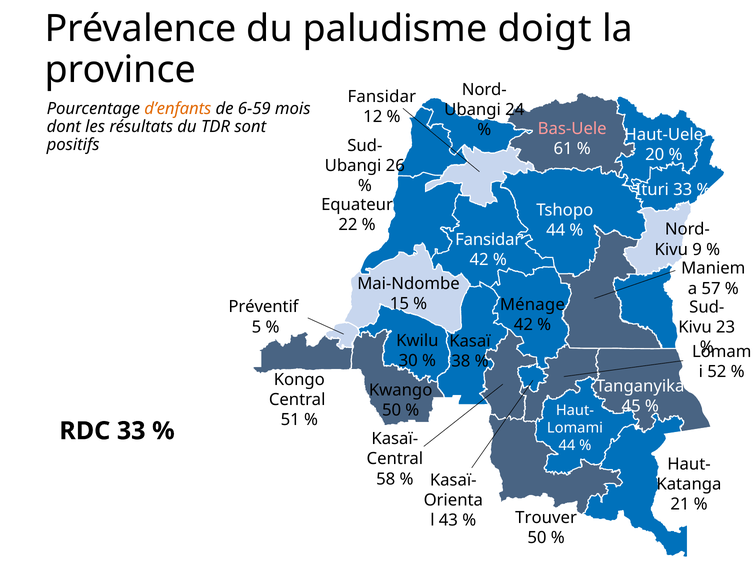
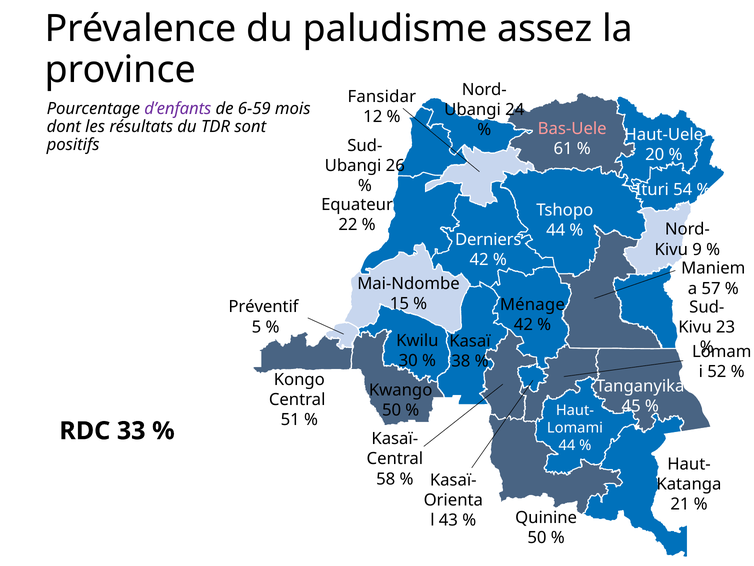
doigt: doigt -> assez
d’enfants colour: orange -> purple
Ituri 33: 33 -> 54
Fansidar at (488, 240): Fansidar -> Derniers
Trouver: Trouver -> Quinine
